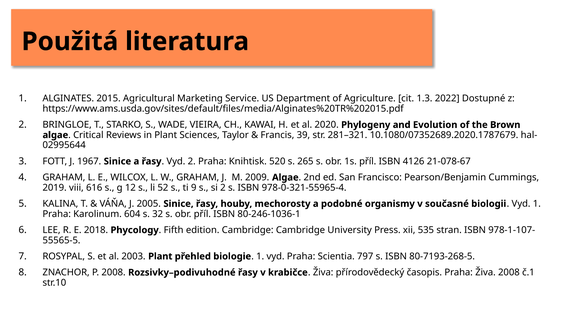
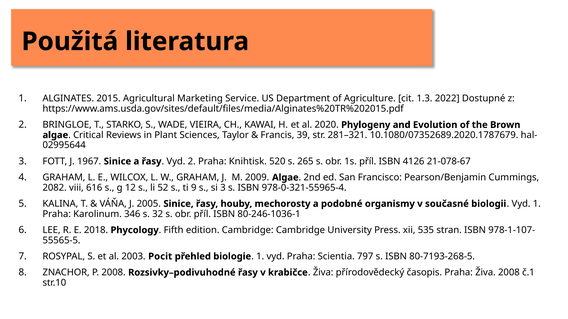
2019: 2019 -> 2082
si 2: 2 -> 3
604: 604 -> 346
2003 Plant: Plant -> Pocit
